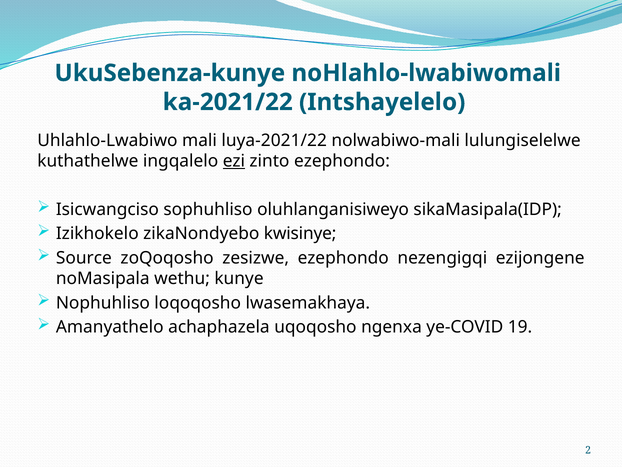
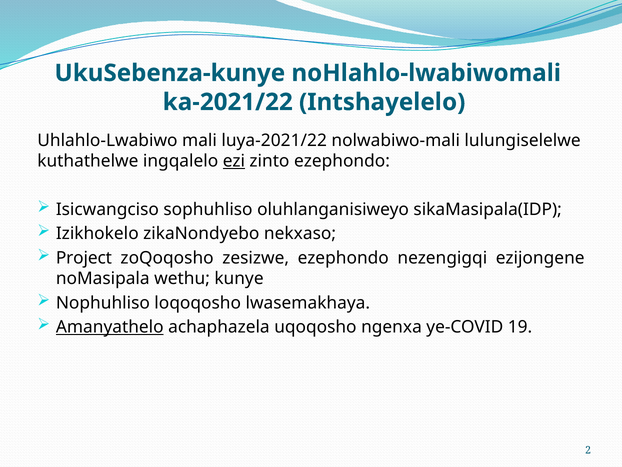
kwisinye: kwisinye -> nekxaso
Source: Source -> Project
Amanyathelo underline: none -> present
